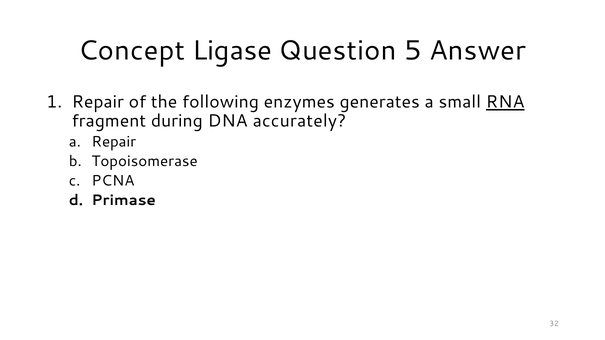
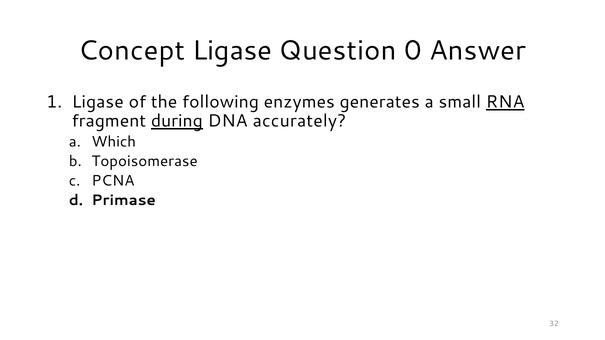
5: 5 -> 0
1 Repair: Repair -> Ligase
during underline: none -> present
a Repair: Repair -> Which
